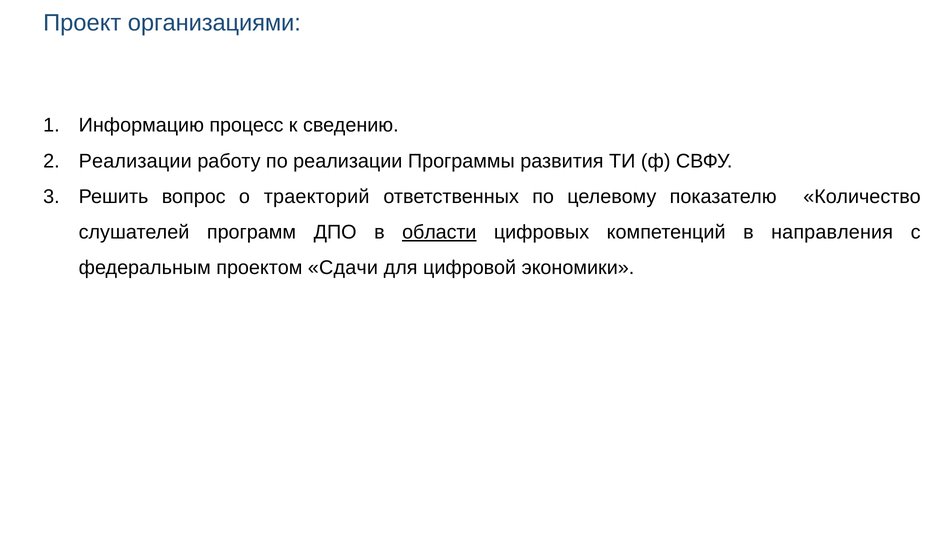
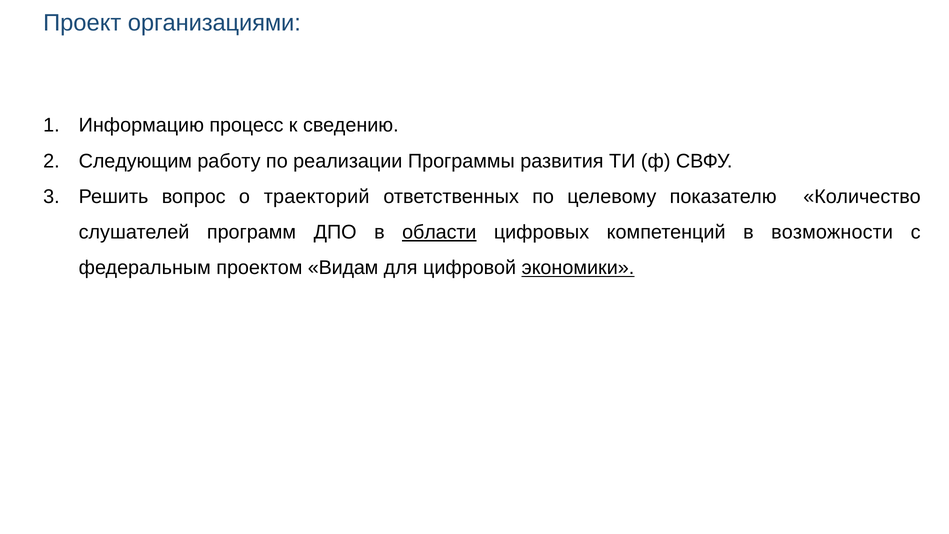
Реализации at (135, 161): Реализации -> Следующим
направления: направления -> возможности
Сдачи: Сдачи -> Видам
экономики underline: none -> present
